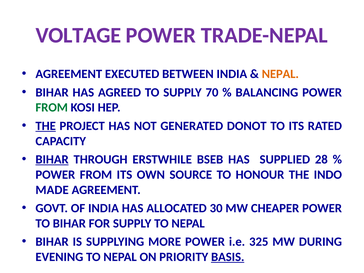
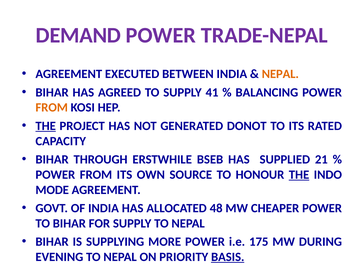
VOLTAGE: VOLTAGE -> DEMAND
70: 70 -> 41
FROM at (52, 108) colour: green -> orange
BIHAR at (52, 160) underline: present -> none
28: 28 -> 21
THE at (299, 175) underline: none -> present
MADE: MADE -> MODE
30: 30 -> 48
325: 325 -> 175
